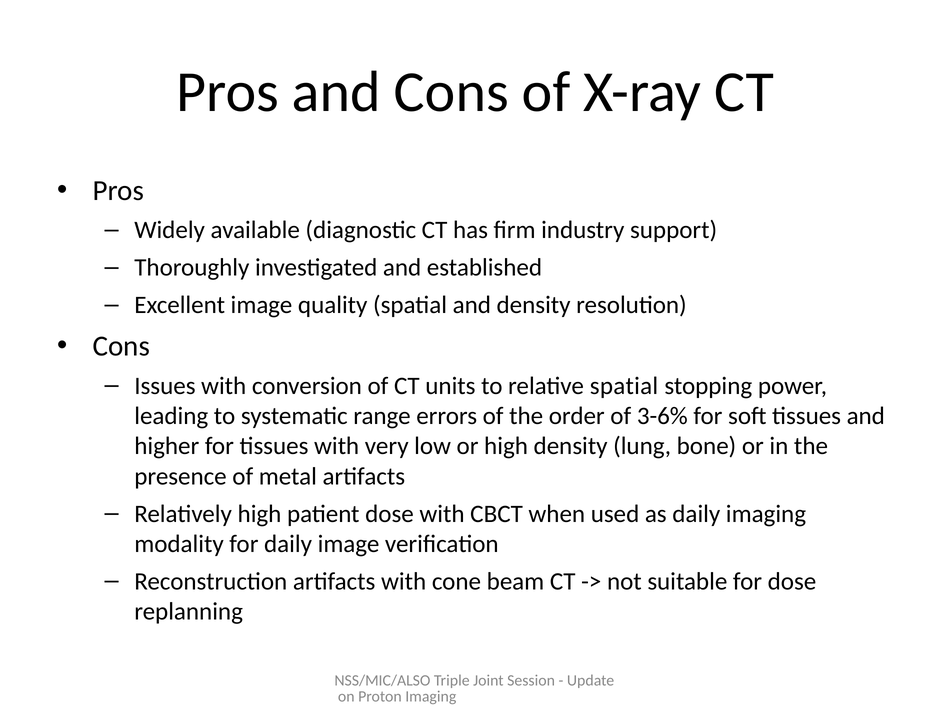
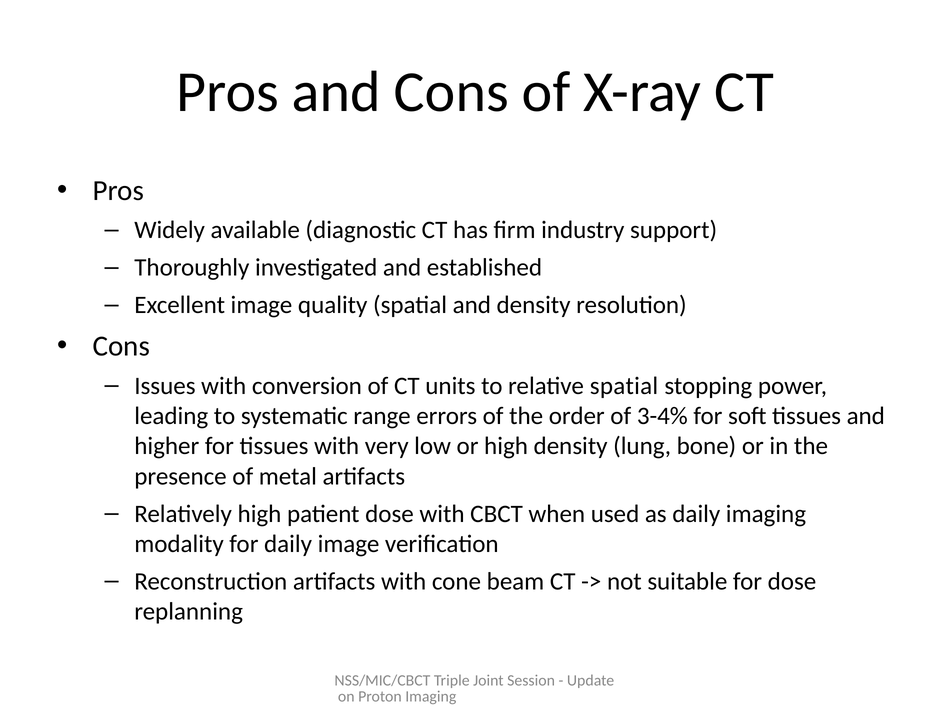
3-6%: 3-6% -> 3-4%
NSS/MIC/ALSO: NSS/MIC/ALSO -> NSS/MIC/CBCT
